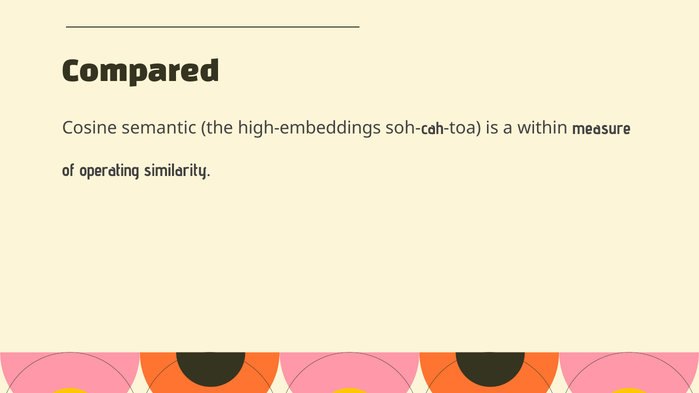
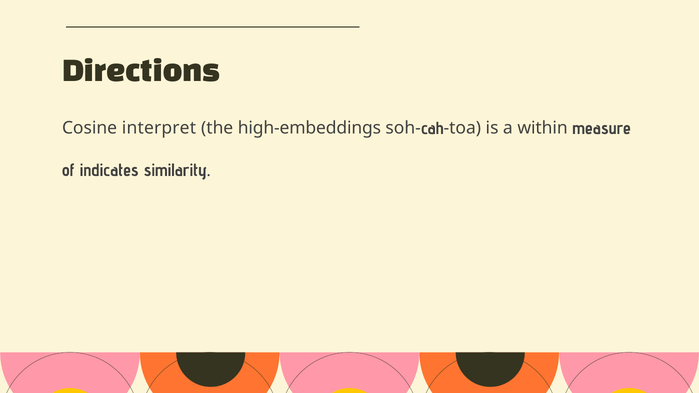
Compared: Compared -> Directions
semantic: semantic -> interpret
operating: operating -> indicates
